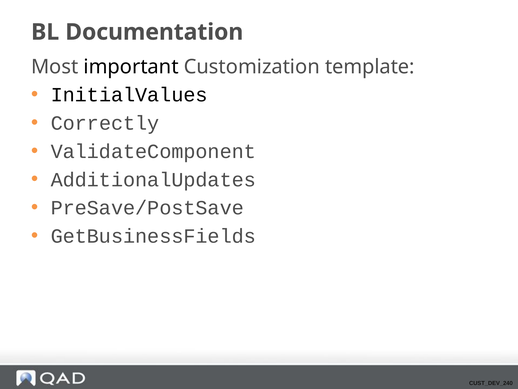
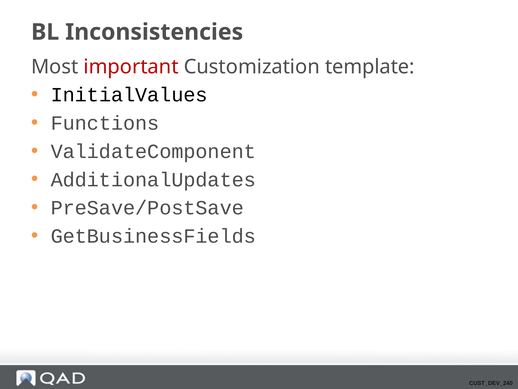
Documentation: Documentation -> Inconsistencies
important colour: black -> red
Correctly: Correctly -> Functions
